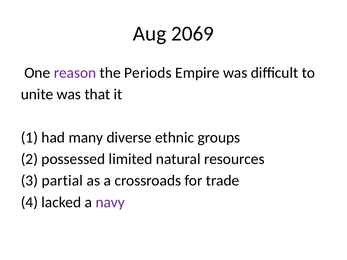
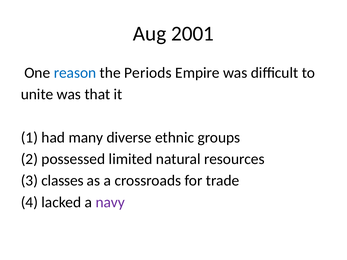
2069: 2069 -> 2001
reason colour: purple -> blue
partial: partial -> classes
